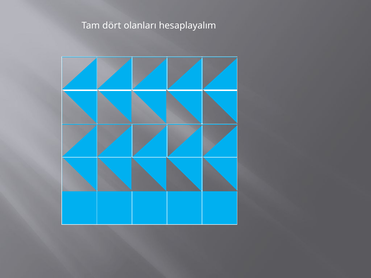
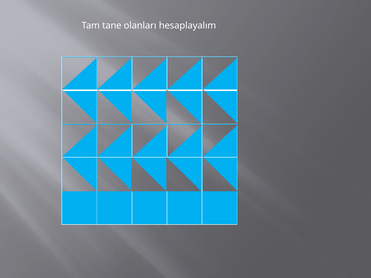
dört: dört -> tane
